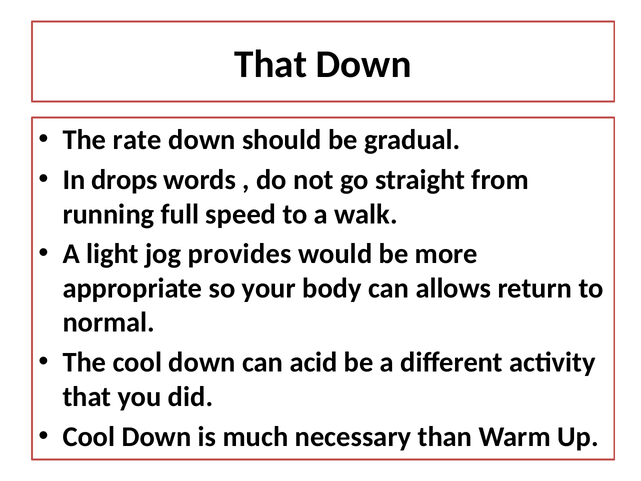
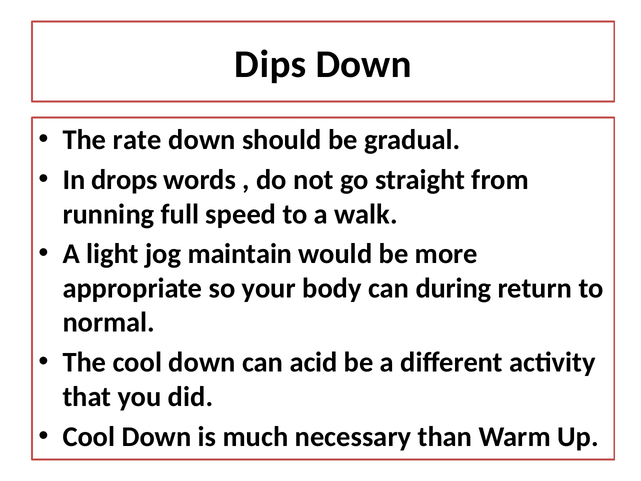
That at (271, 64): That -> Dips
provides: provides -> maintain
allows: allows -> during
